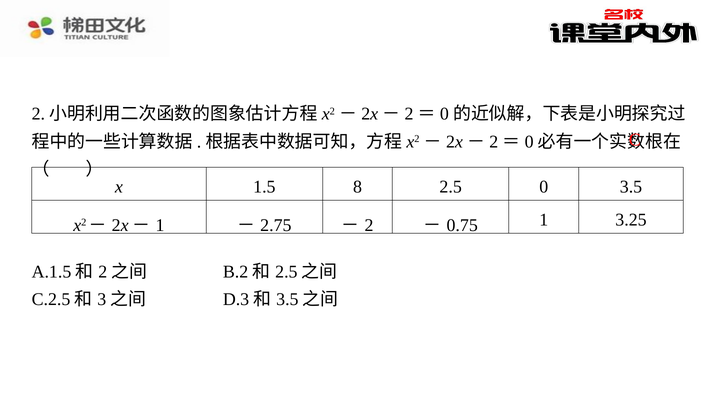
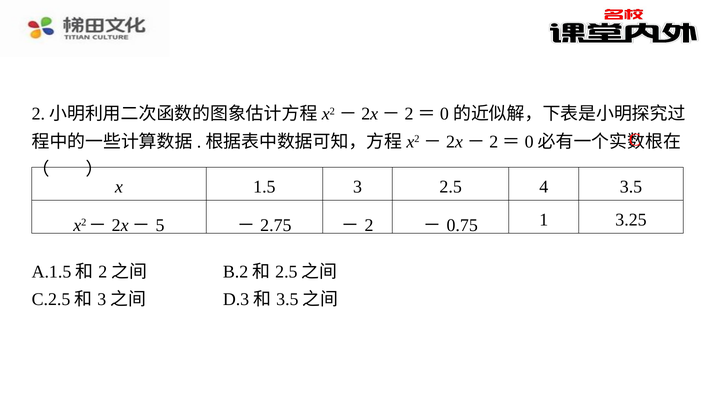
8: 8 -> 3
0: 0 -> 4
1 at (160, 225): 1 -> 5
